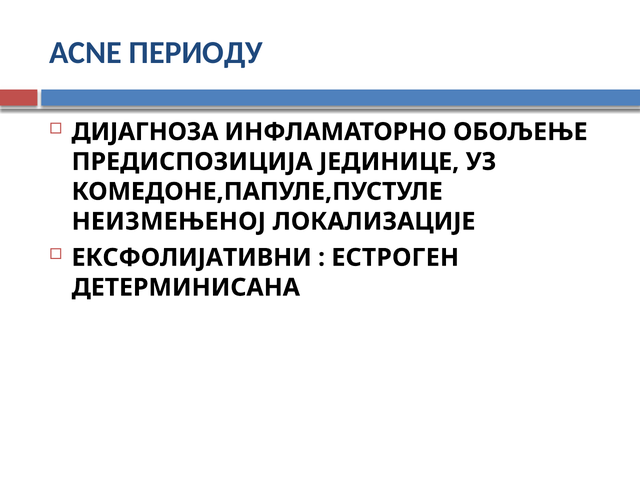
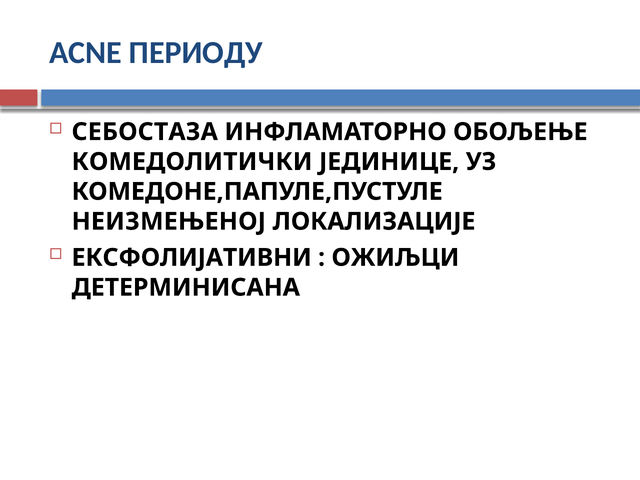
ДИЈАГНОЗА: ДИЈАГНОЗА -> СЕБОСТАЗА
ПРЕДИСПОЗИЦИЈА: ПРЕДИСПОЗИЦИЈА -> КОМЕДОЛИТИЧКИ
ЕСТРОГЕН: ЕСТРОГЕН -> ОЖИЉЦИ
